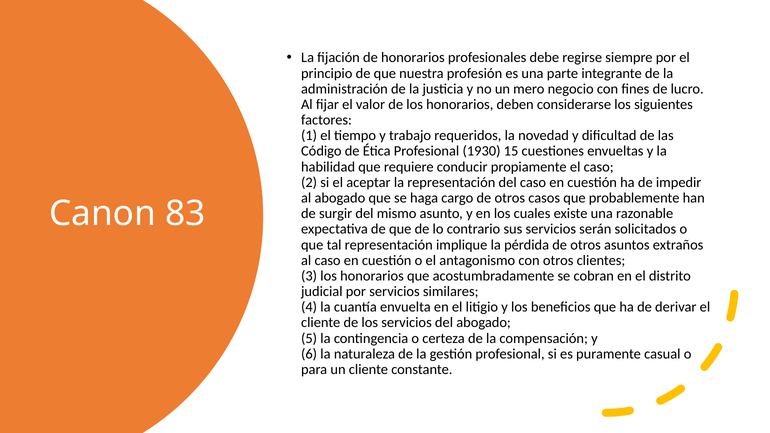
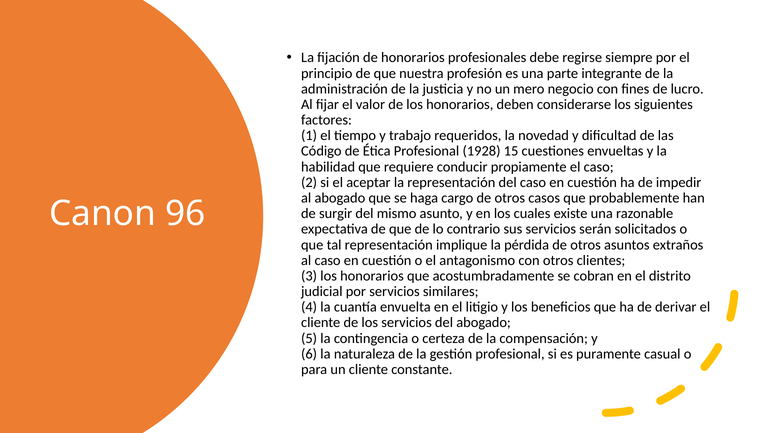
1930: 1930 -> 1928
83: 83 -> 96
